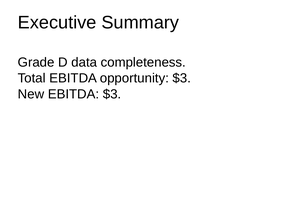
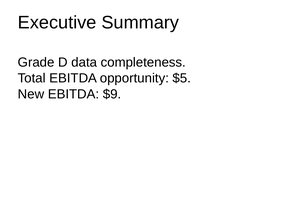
opportunity $3: $3 -> $5
EBITDA $3: $3 -> $9
